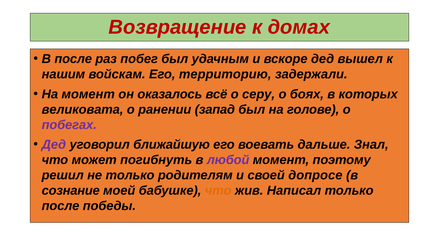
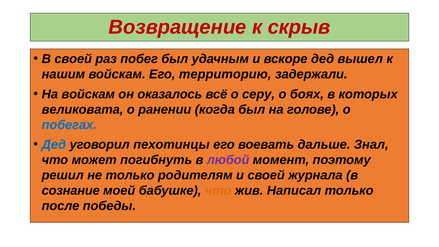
домах: домах -> скрыв
В после: после -> своей
На момент: момент -> войскам
запад: запад -> когда
побегах colour: purple -> blue
Дед at (54, 145) colour: purple -> blue
ближайшую: ближайшую -> пехотинцы
допросе: допросе -> журнала
